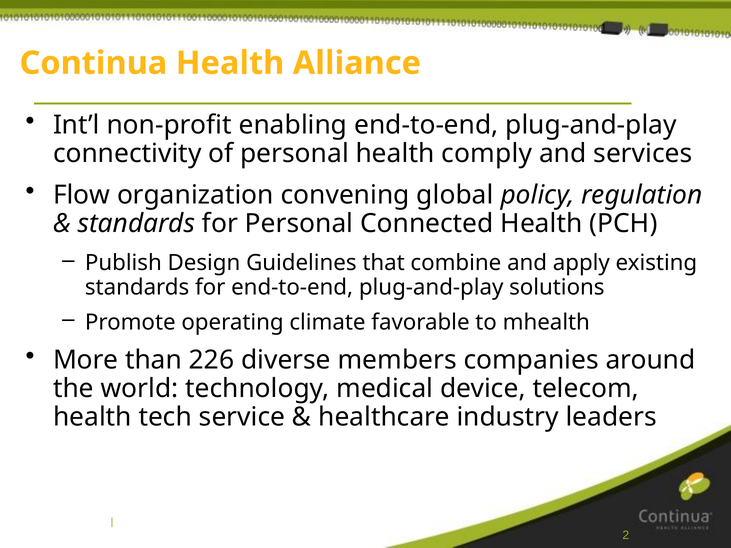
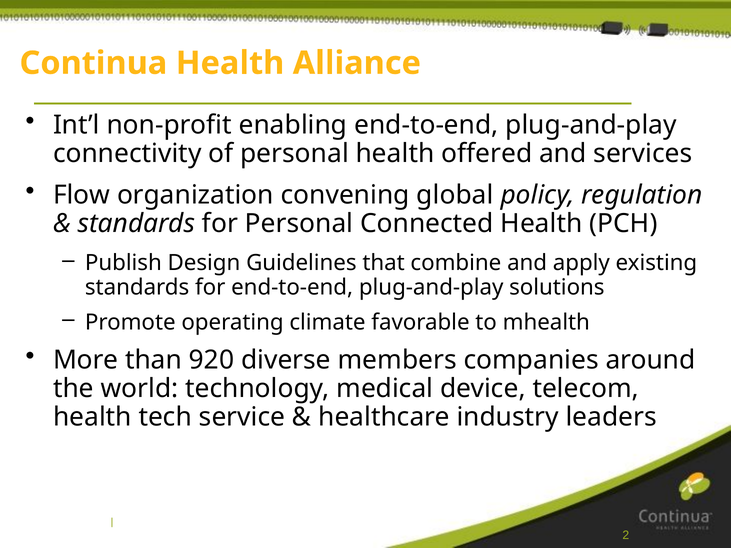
comply: comply -> offered
226: 226 -> 920
